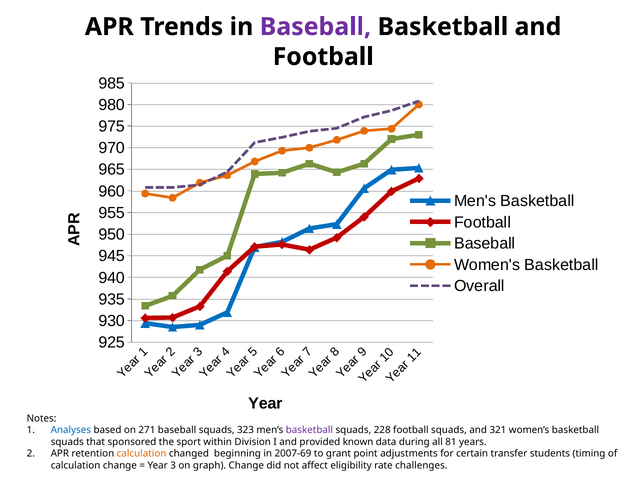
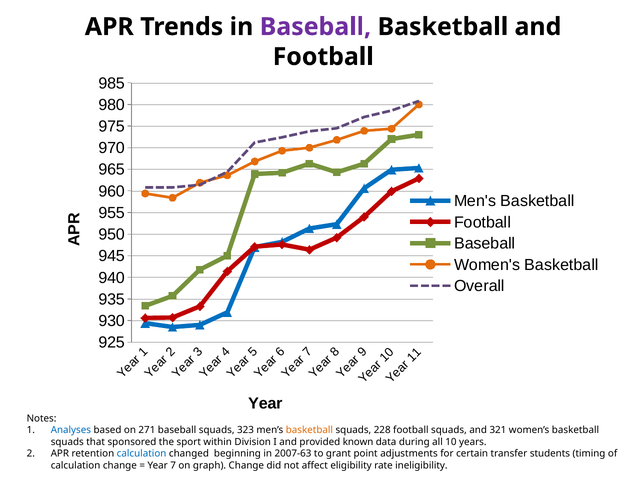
basketball at (309, 430) colour: purple -> orange
81: 81 -> 10
calculation at (142, 453) colour: orange -> blue
2007-69: 2007-69 -> 2007-63
Year 3: 3 -> 7
challenges: challenges -> ineligibility
